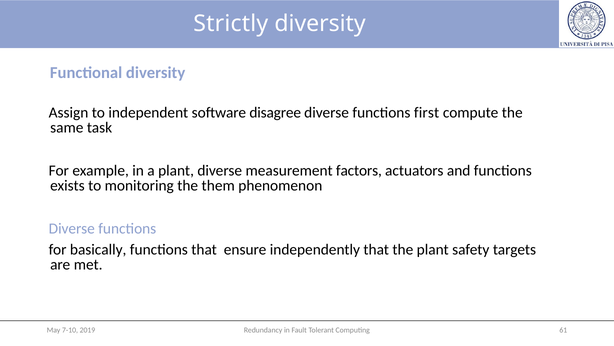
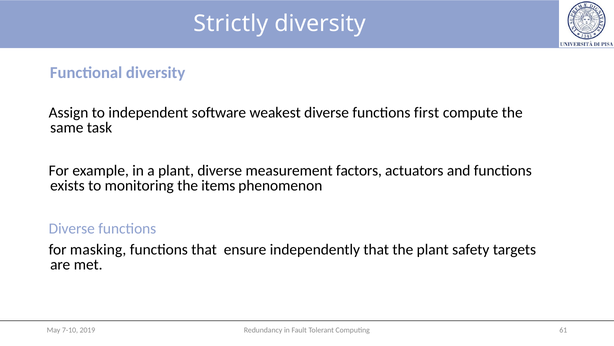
disagree: disagree -> weakest
them: them -> items
basically: basically -> masking
